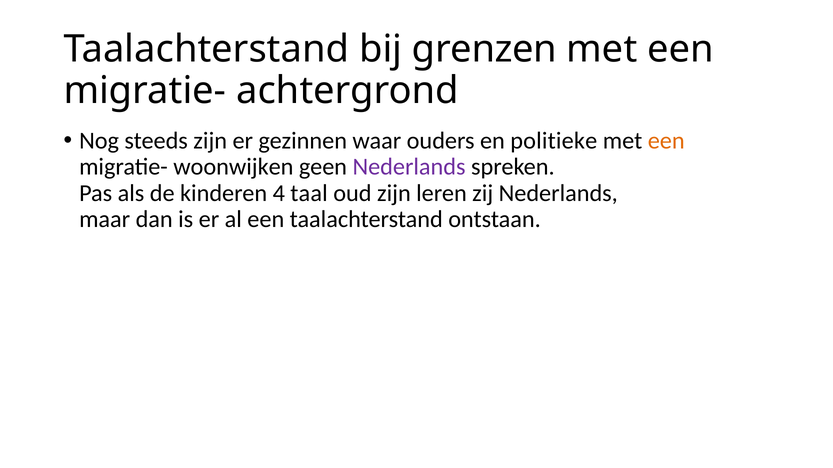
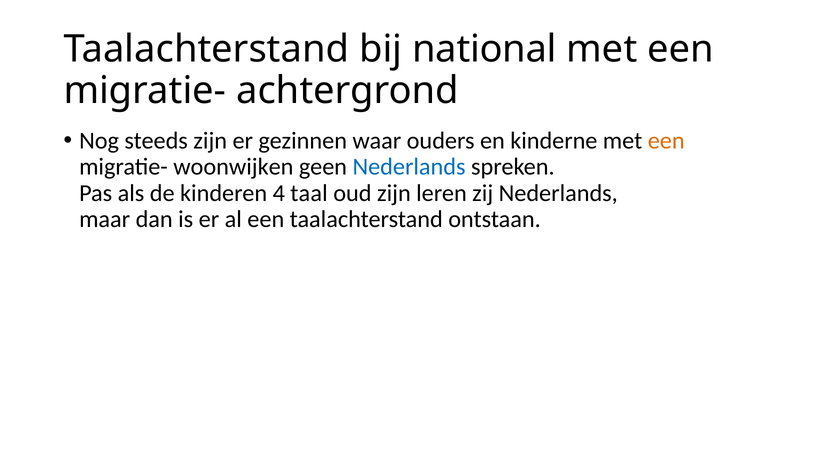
grenzen: grenzen -> national
politieke: politieke -> kinderne
Nederlands at (409, 167) colour: purple -> blue
